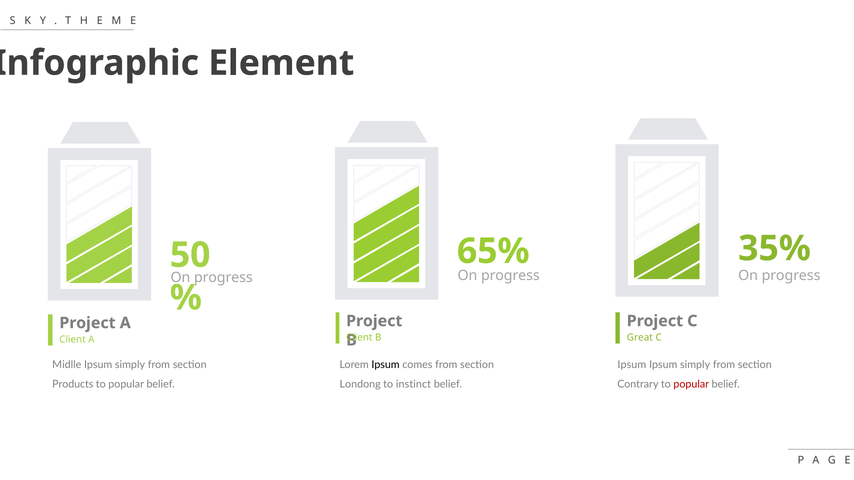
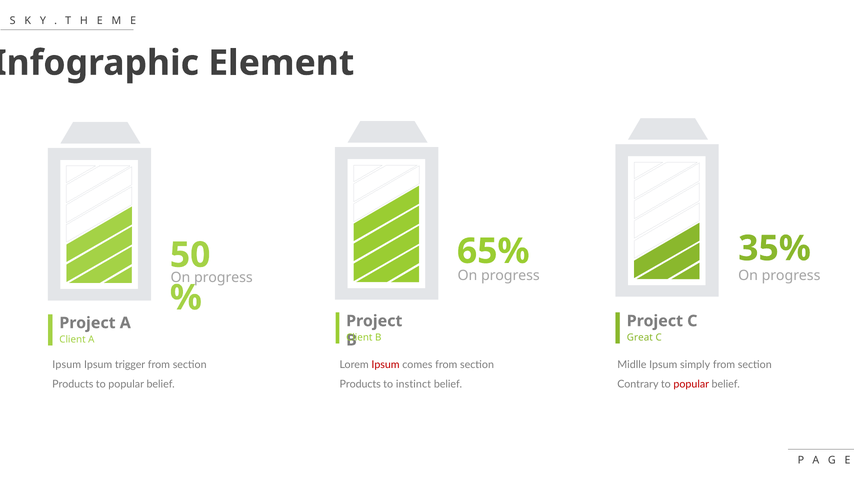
Midlle at (67, 365): Midlle -> Ipsum
simply at (130, 365): simply -> trigger
Ipsum at (386, 365) colour: black -> red
Ipsum at (632, 365): Ipsum -> Midlle
Londong at (360, 384): Londong -> Products
